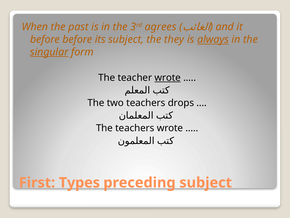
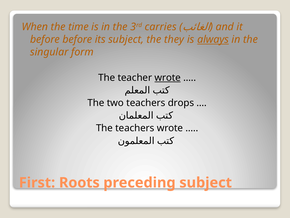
past: past -> time
agrees: agrees -> carries
singular underline: present -> none
Types: Types -> Roots
